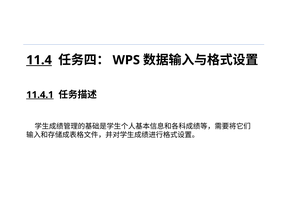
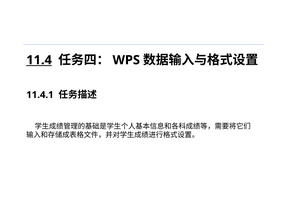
11.4.1 underline: present -> none
